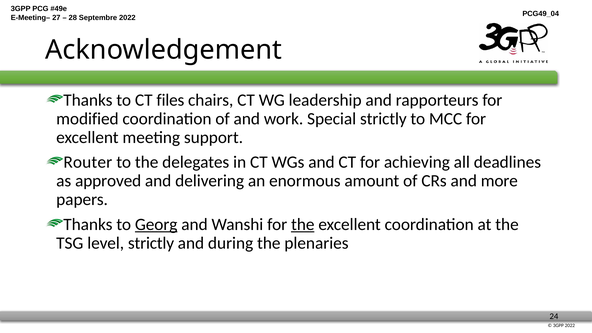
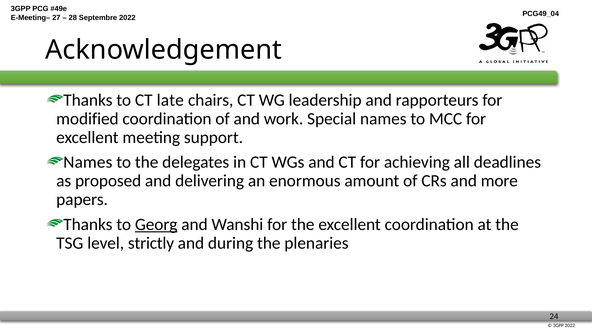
files: files -> late
Special strictly: strictly -> names
Router at (88, 162): Router -> Names
approved: approved -> proposed
the at (303, 224) underline: present -> none
